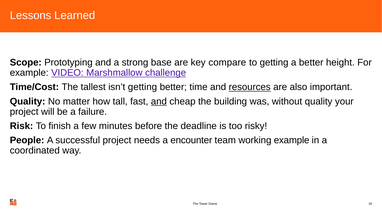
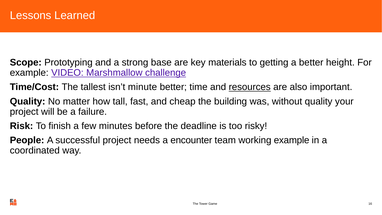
compare: compare -> materials
isn’t getting: getting -> minute
and at (159, 101) underline: present -> none
